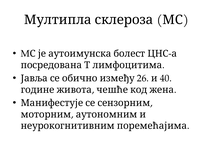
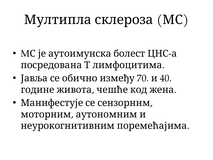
26: 26 -> 70
